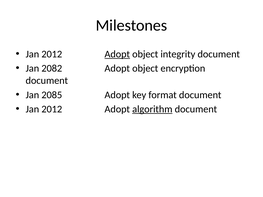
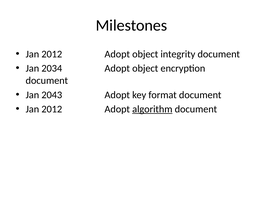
Adopt at (117, 54) underline: present -> none
2082: 2082 -> 2034
2085: 2085 -> 2043
